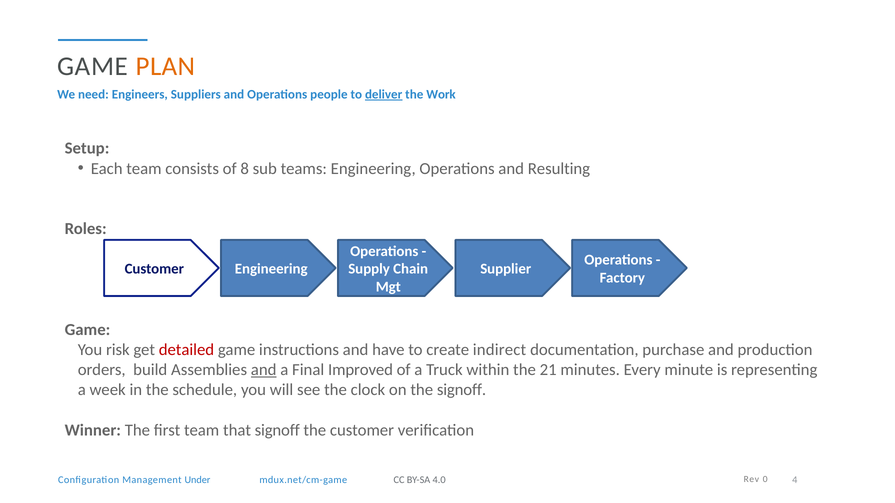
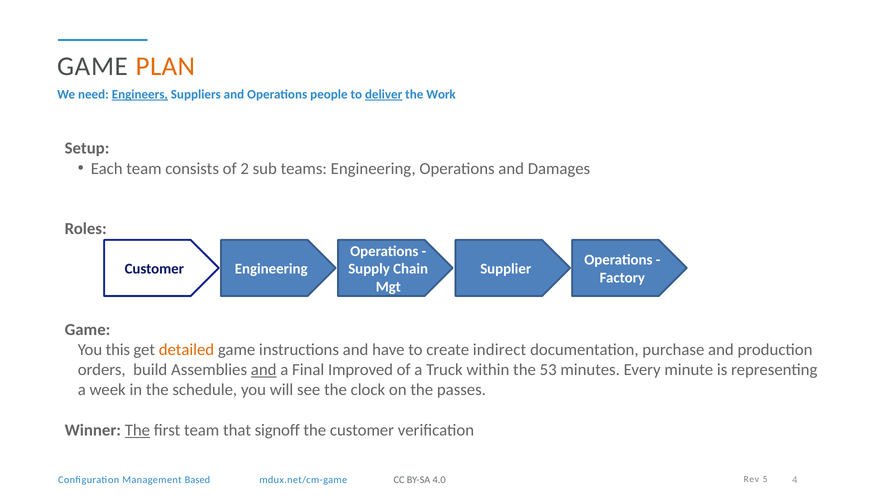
Engineers underline: none -> present
8: 8 -> 2
Resulting: Resulting -> Damages
risk: risk -> this
detailed colour: red -> orange
21: 21 -> 53
the signoff: signoff -> passes
The at (137, 430) underline: none -> present
0: 0 -> 5
Under: Under -> Based
